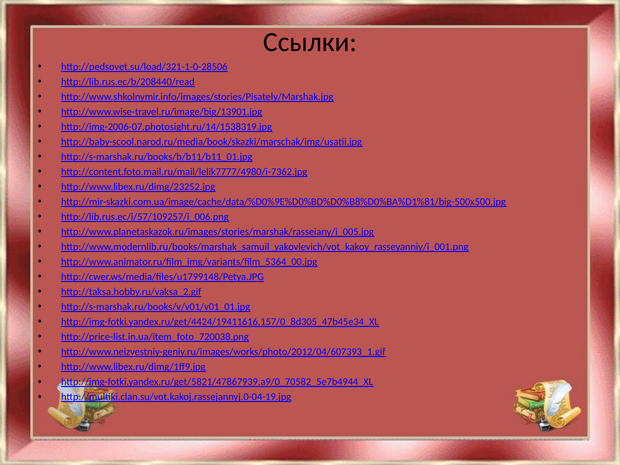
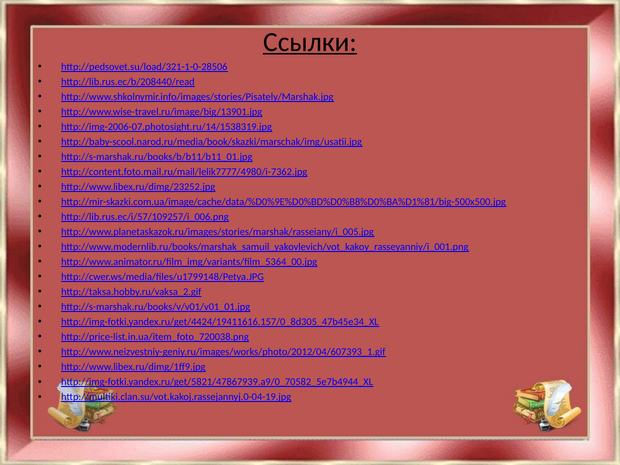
Ссылки underline: none -> present
